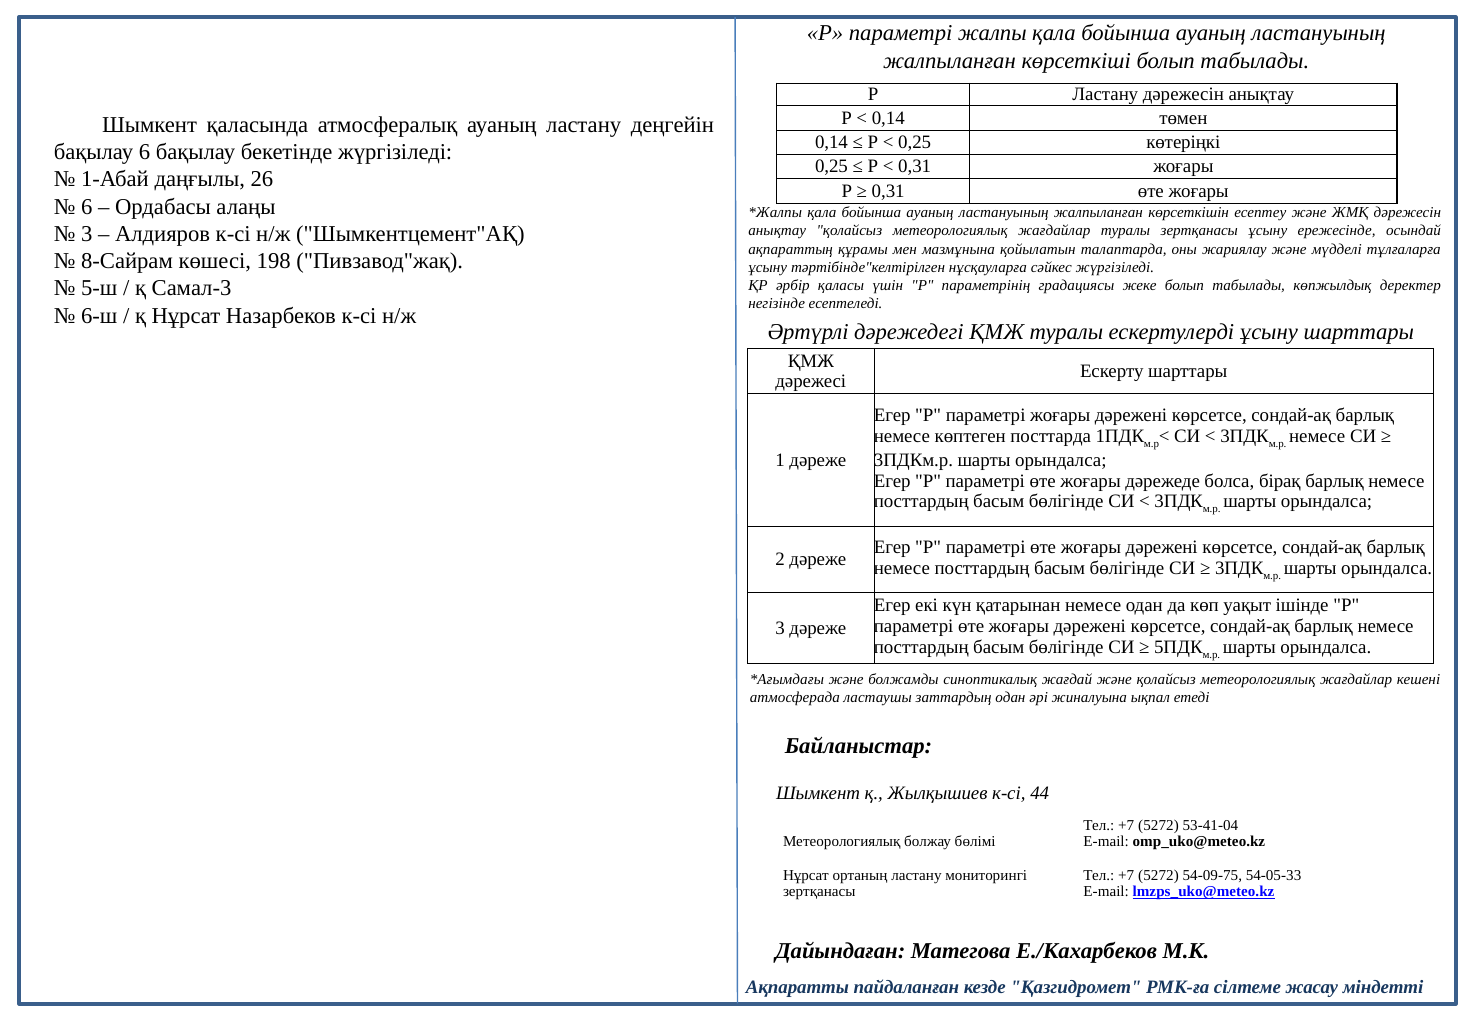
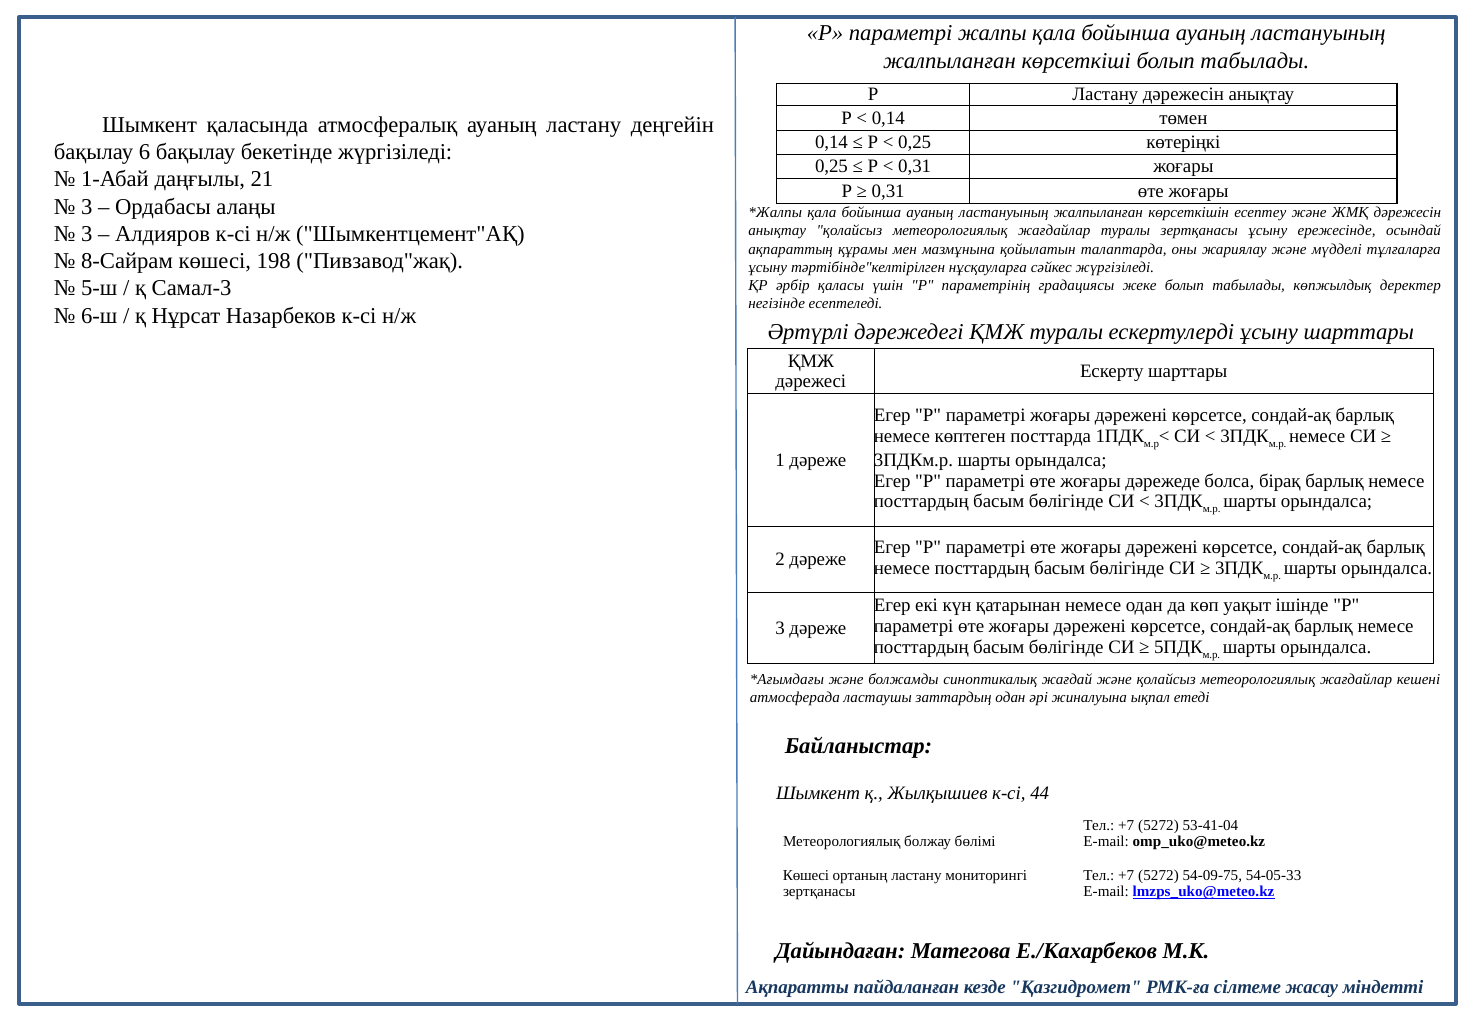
26: 26 -> 21
6 at (87, 207): 6 -> 3
Нұрсат at (806, 875): Нұрсат -> Көшесі
